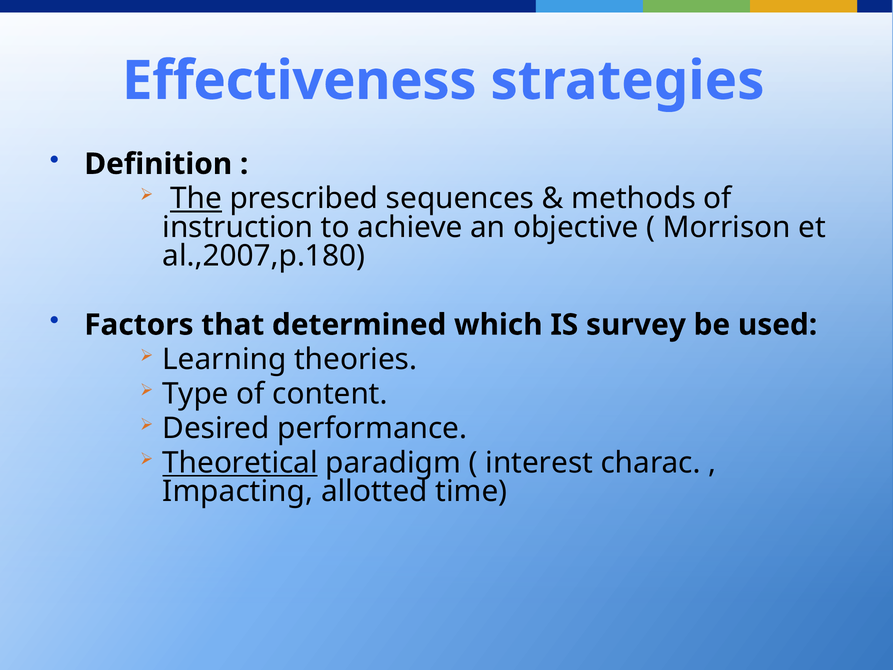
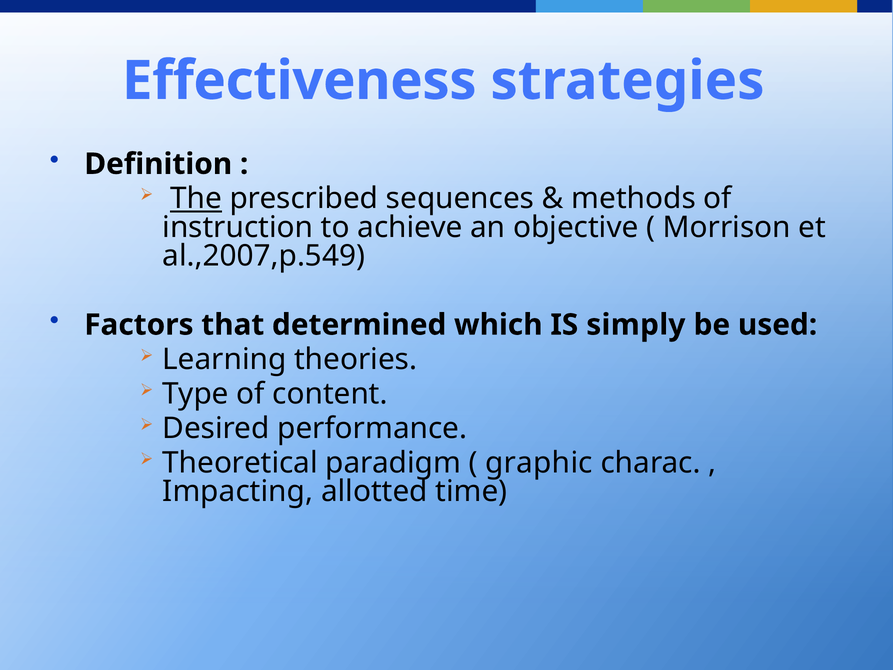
al.,2007,p.180: al.,2007,p.180 -> al.,2007,p.549
survey: survey -> simply
Theoretical underline: present -> none
interest: interest -> graphic
